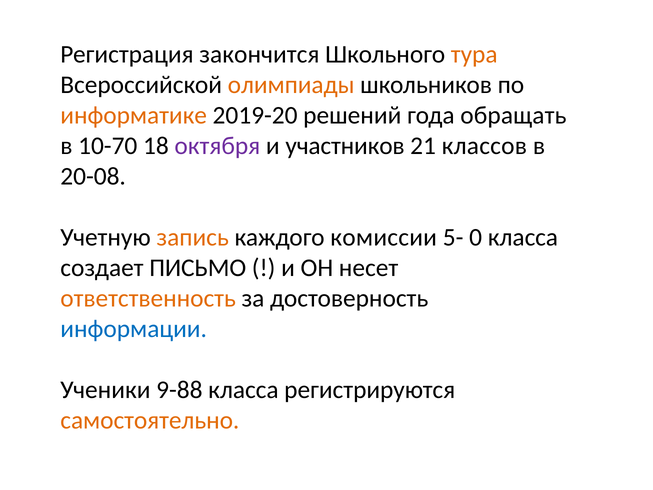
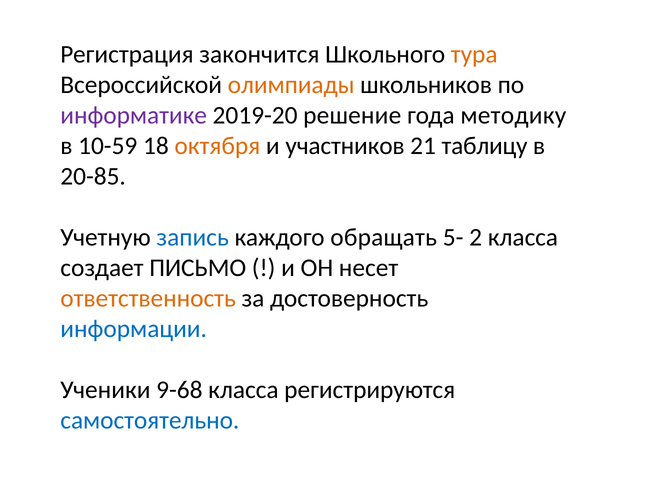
информатике colour: orange -> purple
решений: решений -> решение
обращать: обращать -> методику
10-70: 10-70 -> 10-59
октября colour: purple -> orange
классов: классов -> таблицу
20-08: 20-08 -> 20-85
запись colour: orange -> blue
комиссии: комиссии -> обращать
0: 0 -> 2
9-88: 9-88 -> 9-68
самостоятельно colour: orange -> blue
